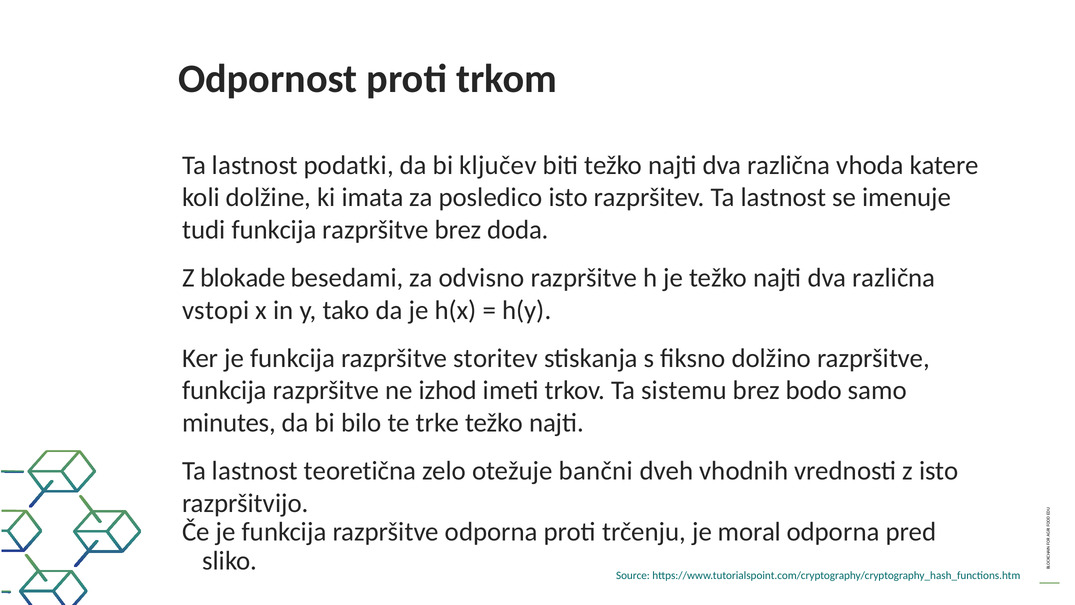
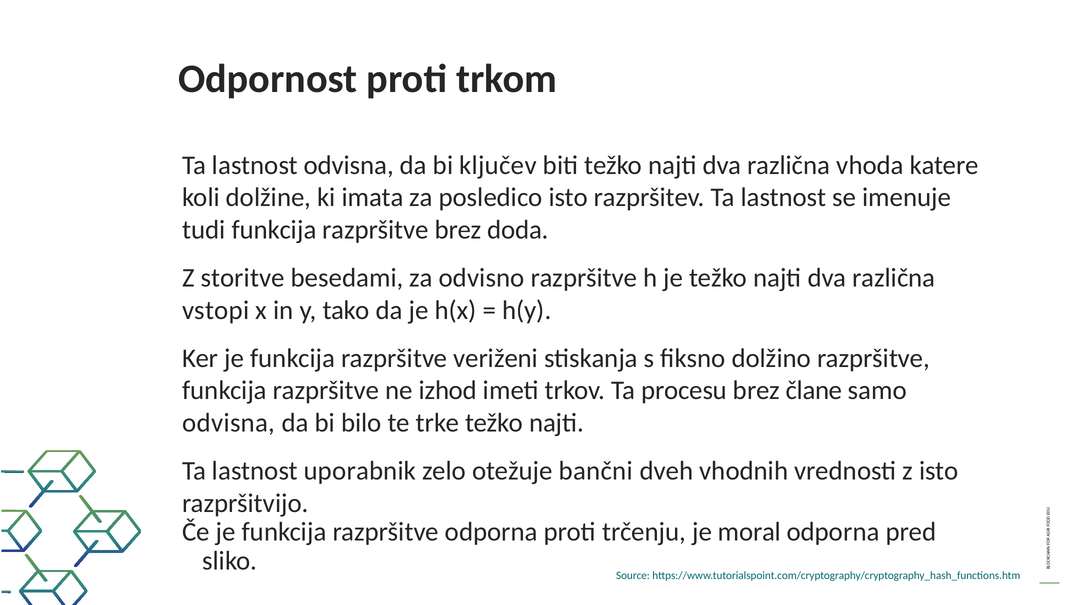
lastnost podatki: podatki -> odvisna
blokade: blokade -> storitve
storitev: storitev -> veriženi
sistemu: sistemu -> procesu
bodo: bodo -> člane
minutes at (229, 423): minutes -> odvisna
teoretična: teoretična -> uporabnik
